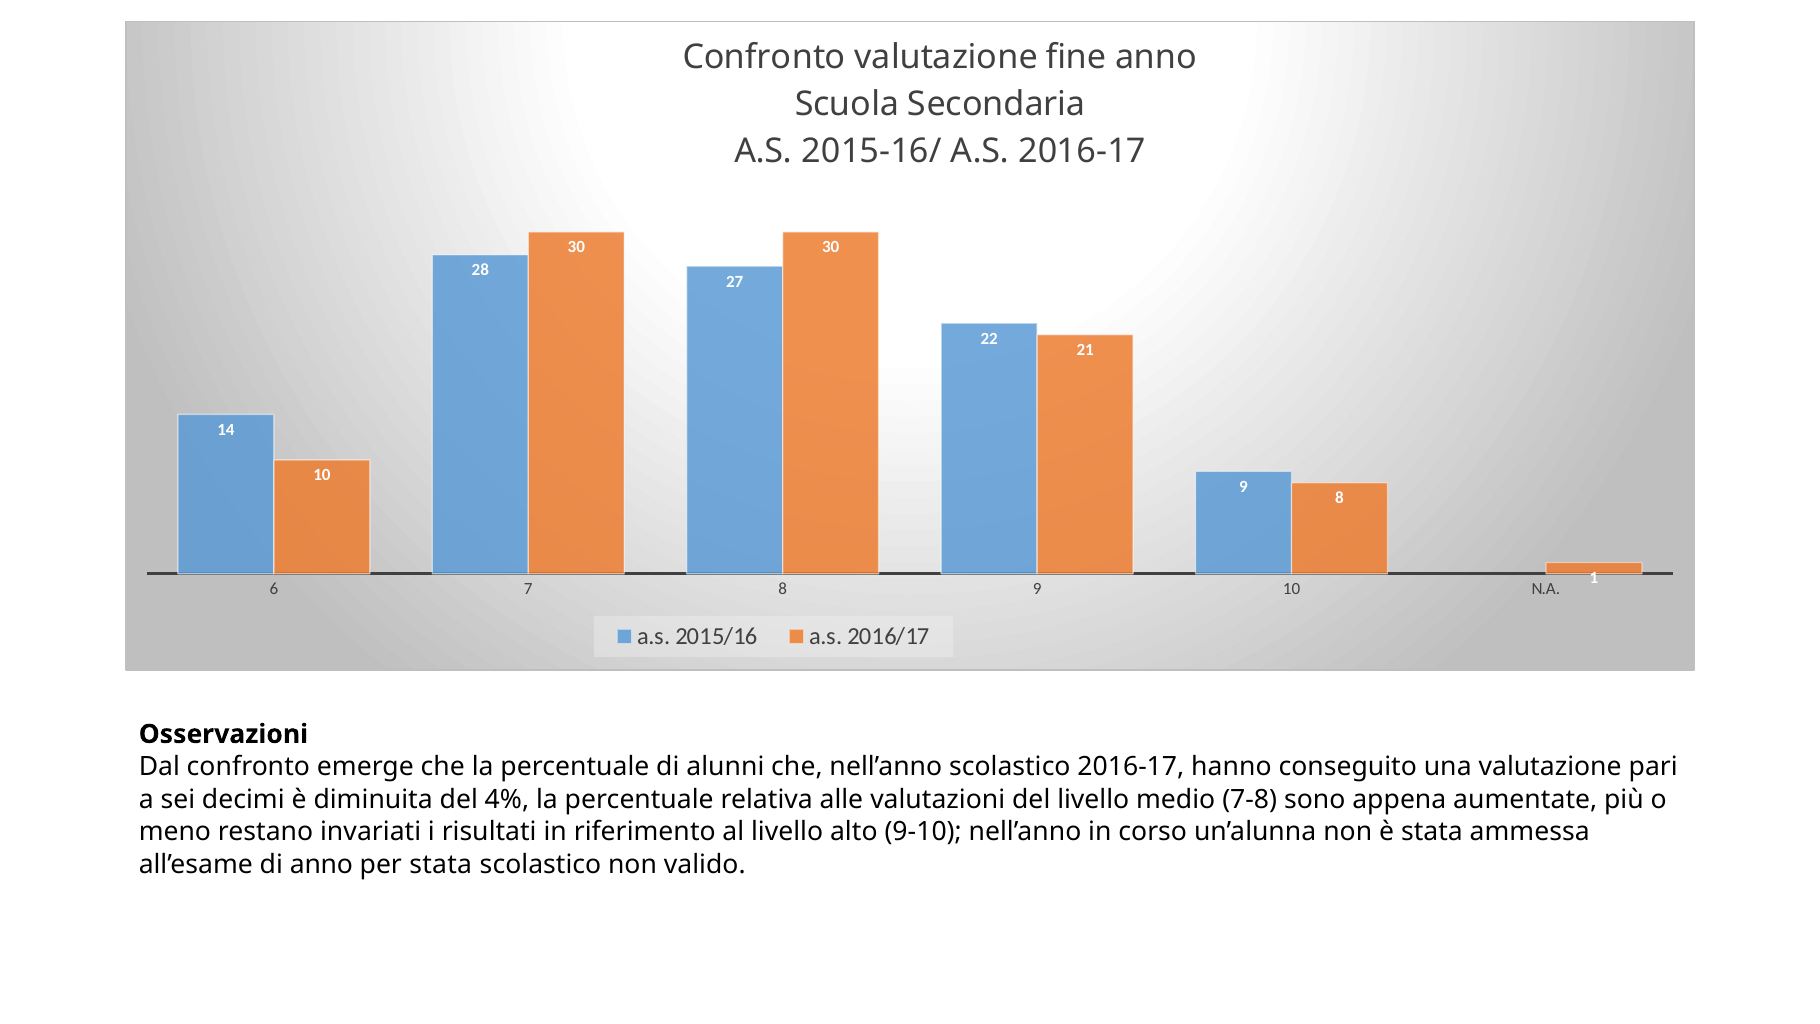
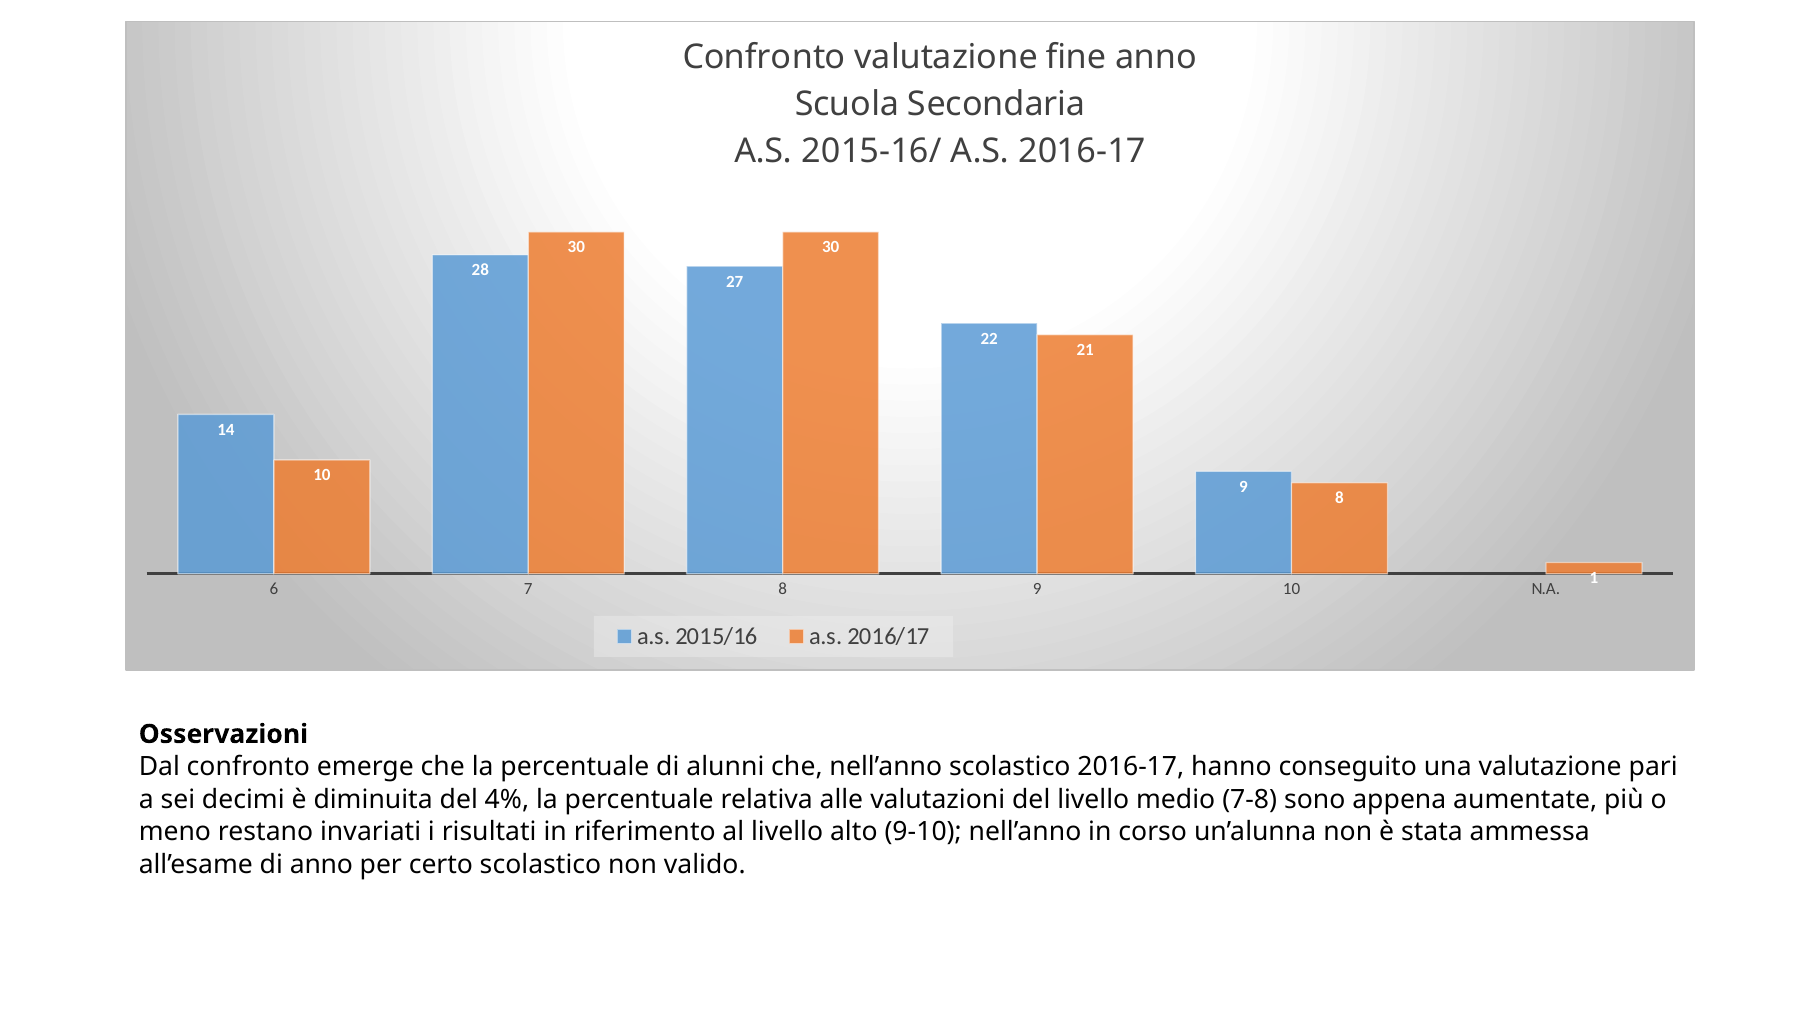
per stata: stata -> certo
